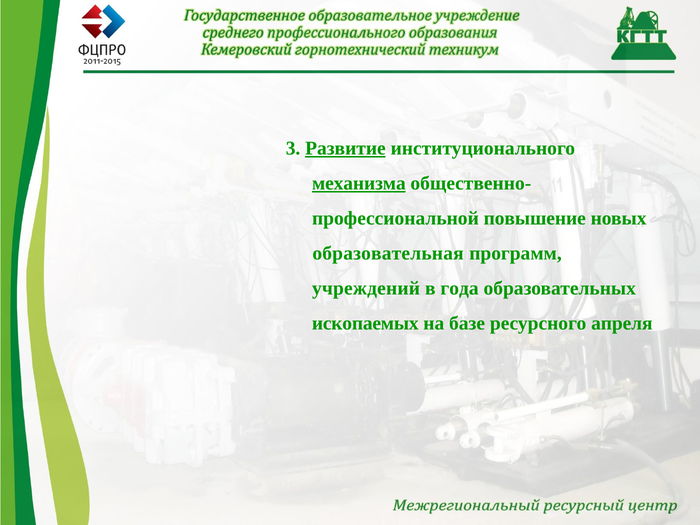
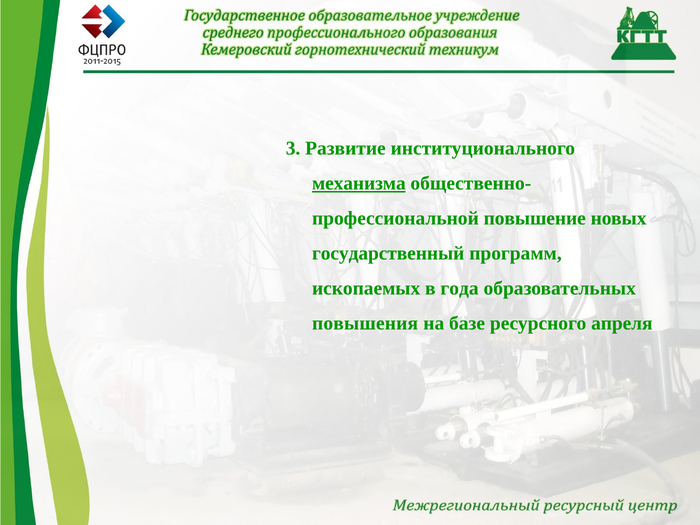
Развитие underline: present -> none
образовательная: образовательная -> государственный
учреждений: учреждений -> ископаемых
ископаемых: ископаемых -> повышения
